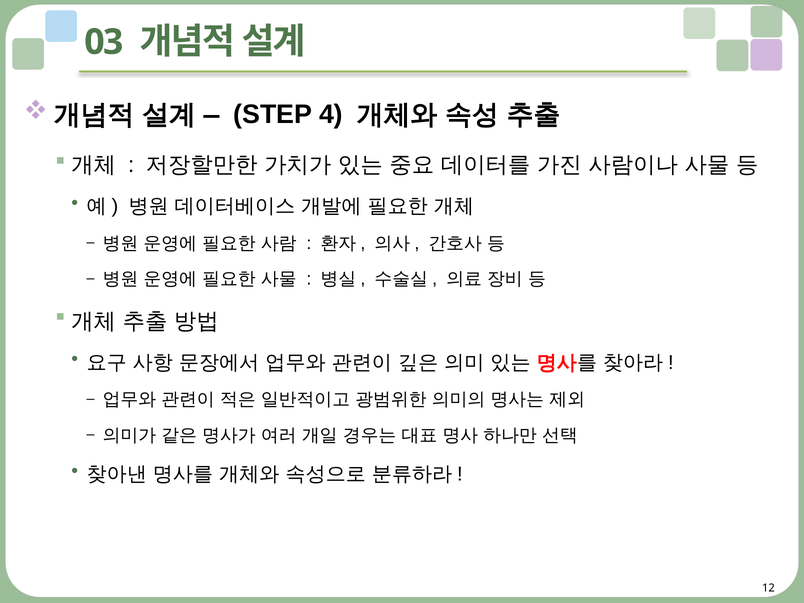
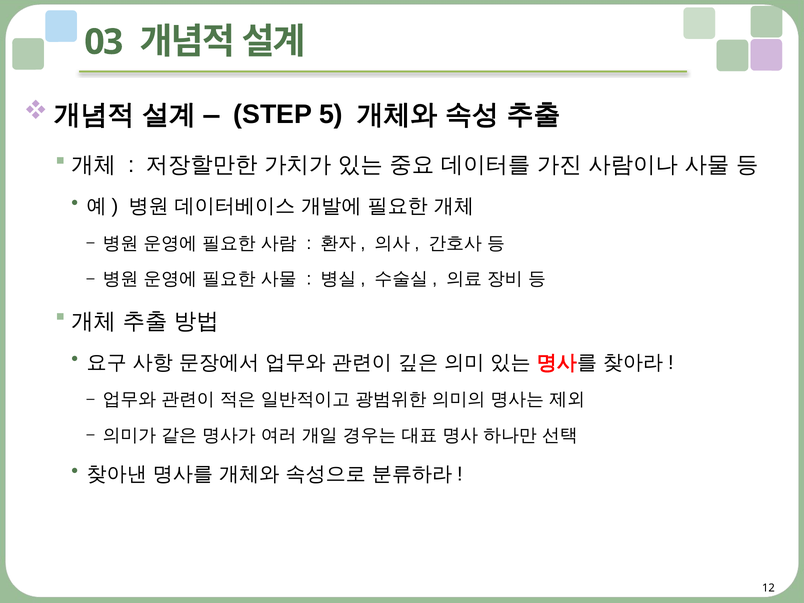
4: 4 -> 5
